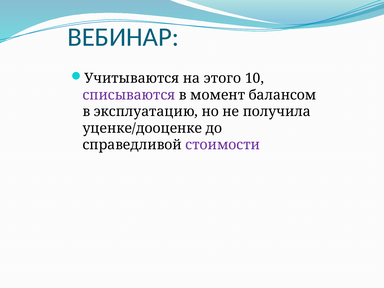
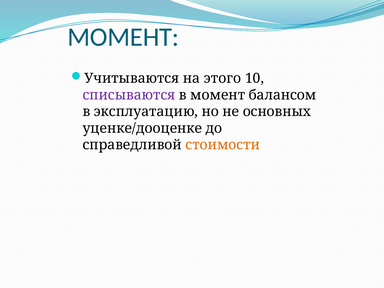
ВЕБИНАР at (123, 37): ВЕБИНАР -> МОМЕНТ
получила: получила -> основных
стоимости colour: purple -> orange
